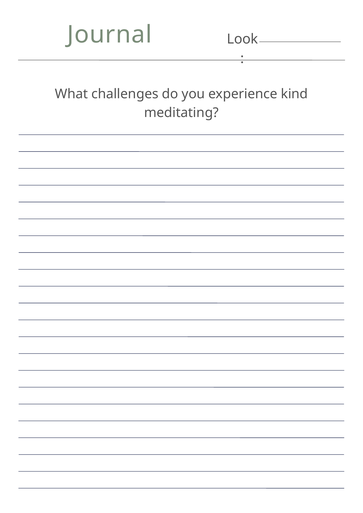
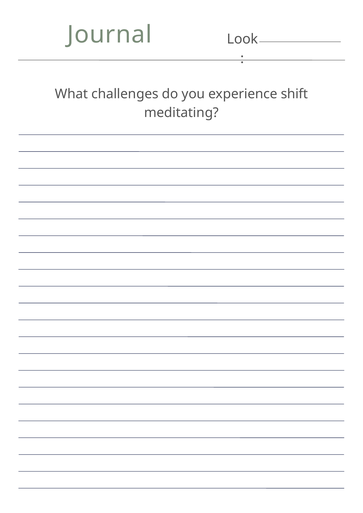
kind: kind -> shift
